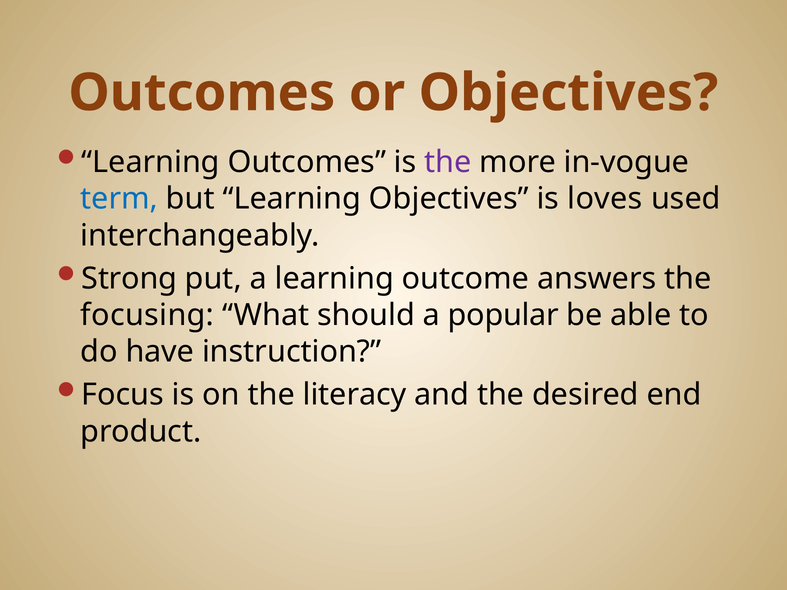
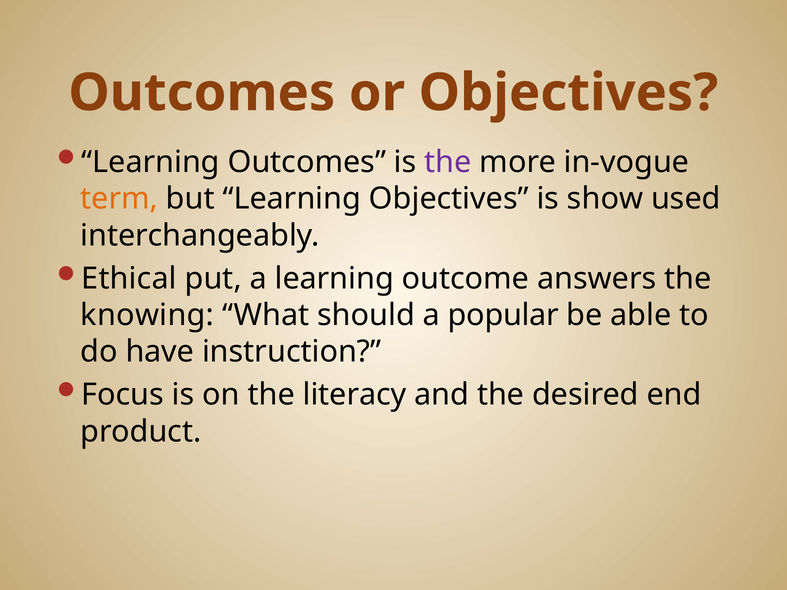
term colour: blue -> orange
loves: loves -> show
Strong: Strong -> Ethical
focusing: focusing -> knowing
